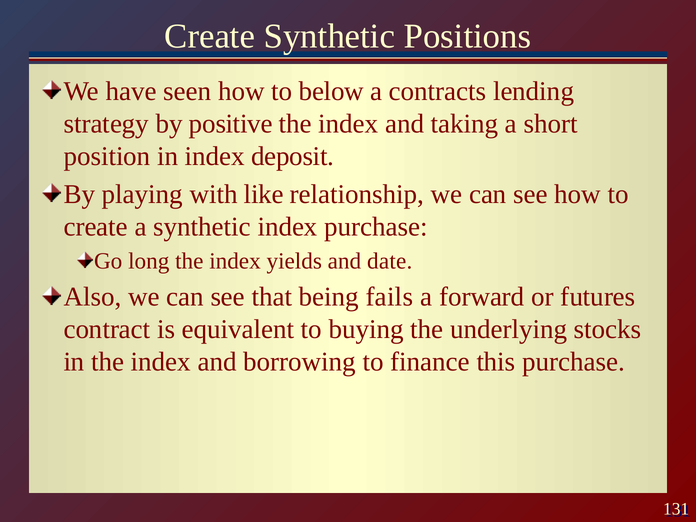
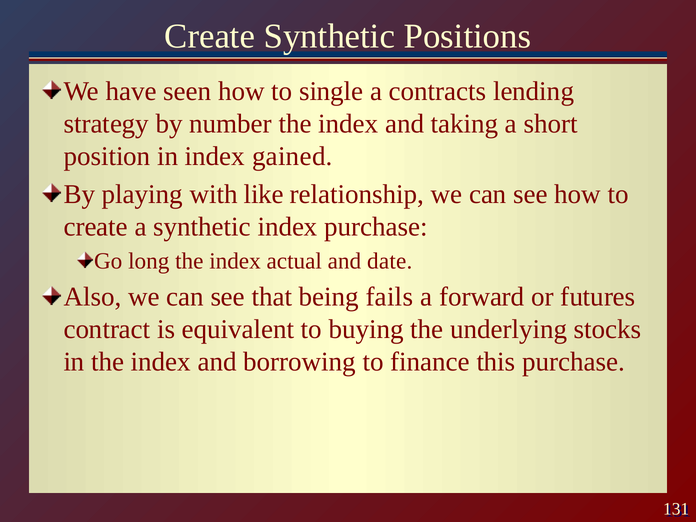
below: below -> single
positive: positive -> number
deposit: deposit -> gained
yields: yields -> actual
